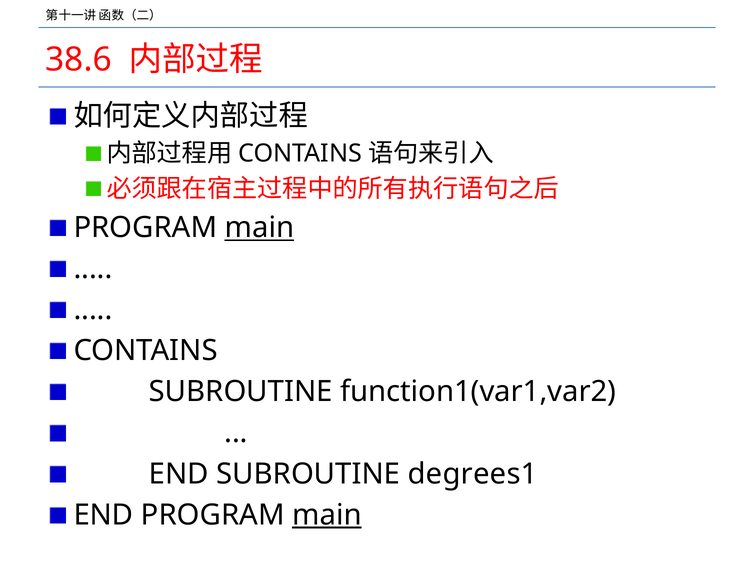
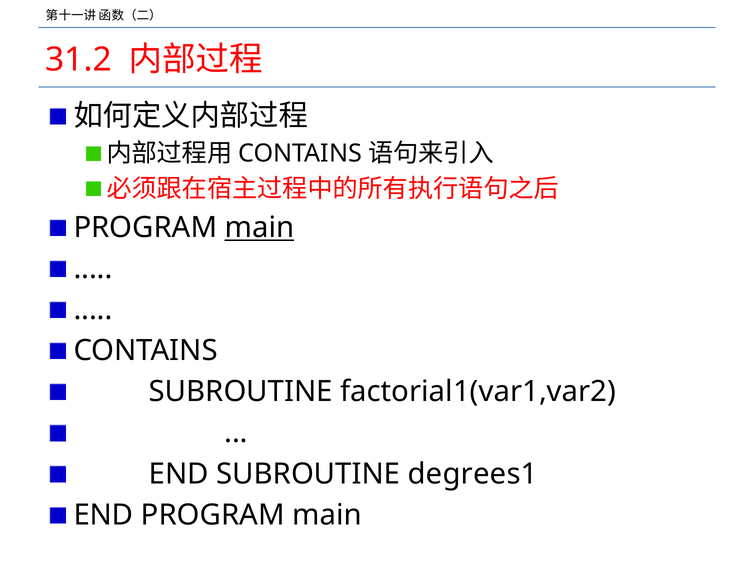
38.6: 38.6 -> 31.2
function1(var1,var2: function1(var1,var2 -> factorial1(var1,var2
main at (327, 514) underline: present -> none
